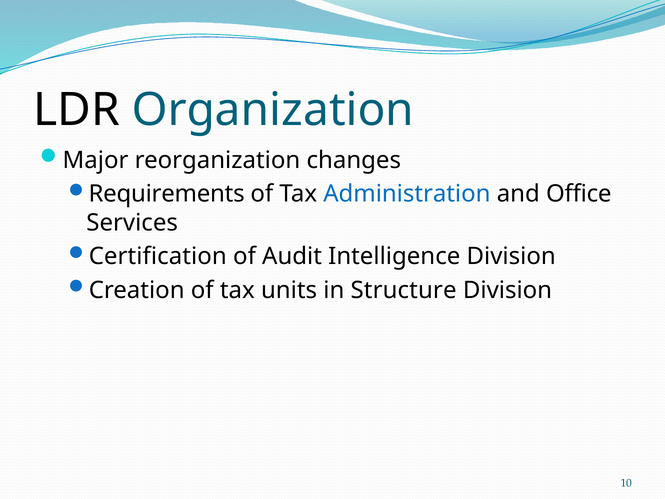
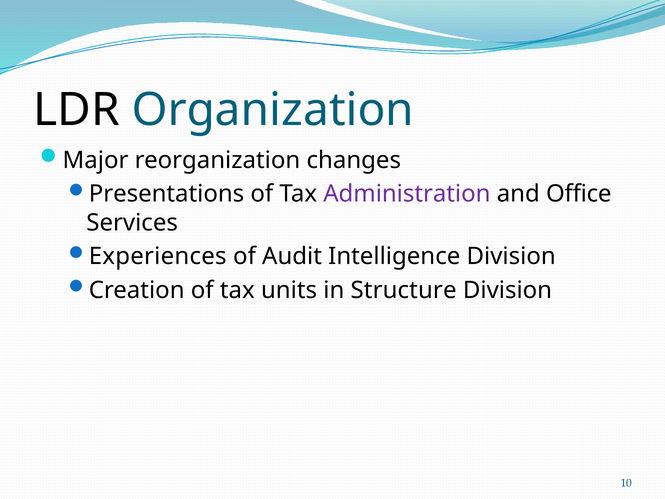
Requirements: Requirements -> Presentations
Administration colour: blue -> purple
Certification: Certification -> Experiences
